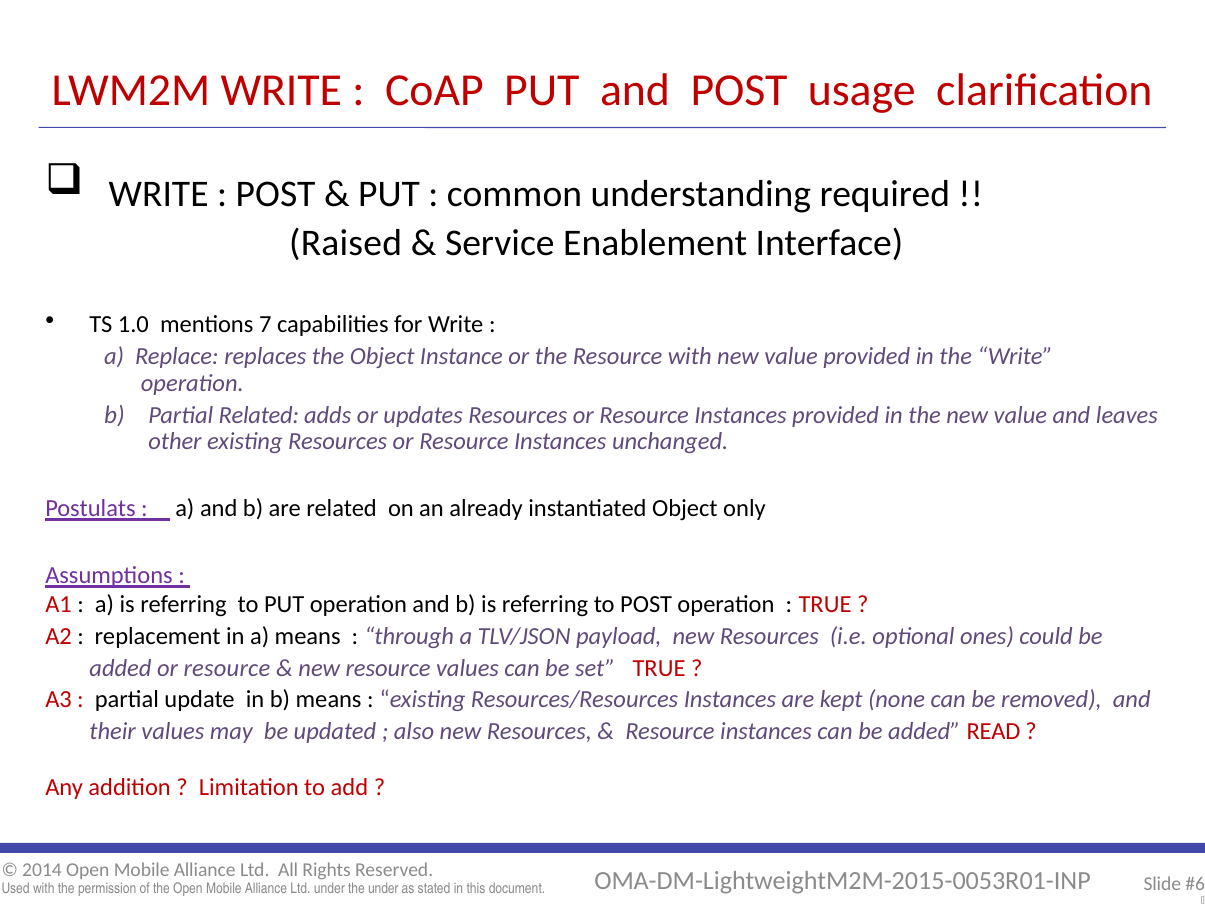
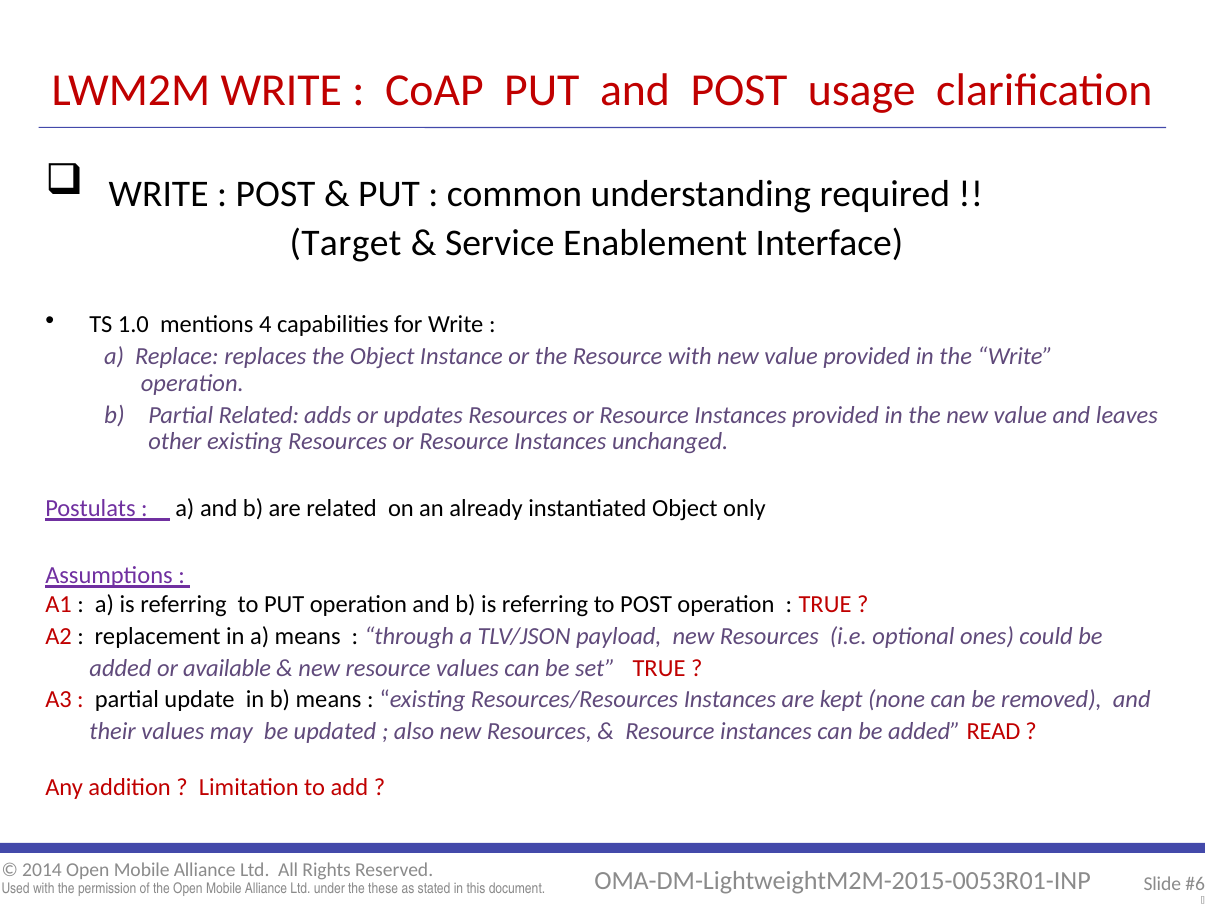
Raised: Raised -> Target
7: 7 -> 4
added or resource: resource -> available
the under: under -> these
